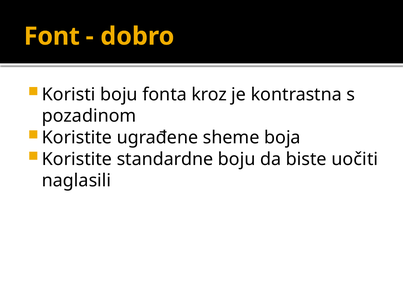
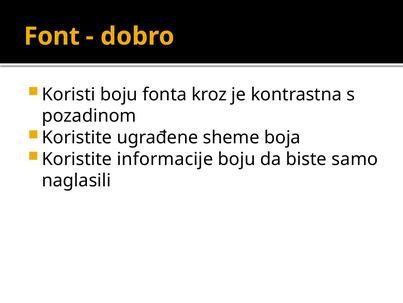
standardne: standardne -> informacije
uočiti: uočiti -> samo
